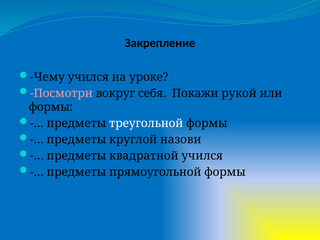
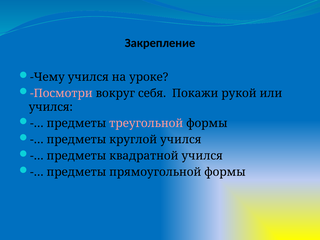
формы at (51, 107): формы -> учился
треугольной colour: white -> pink
круглой назови: назови -> учился
